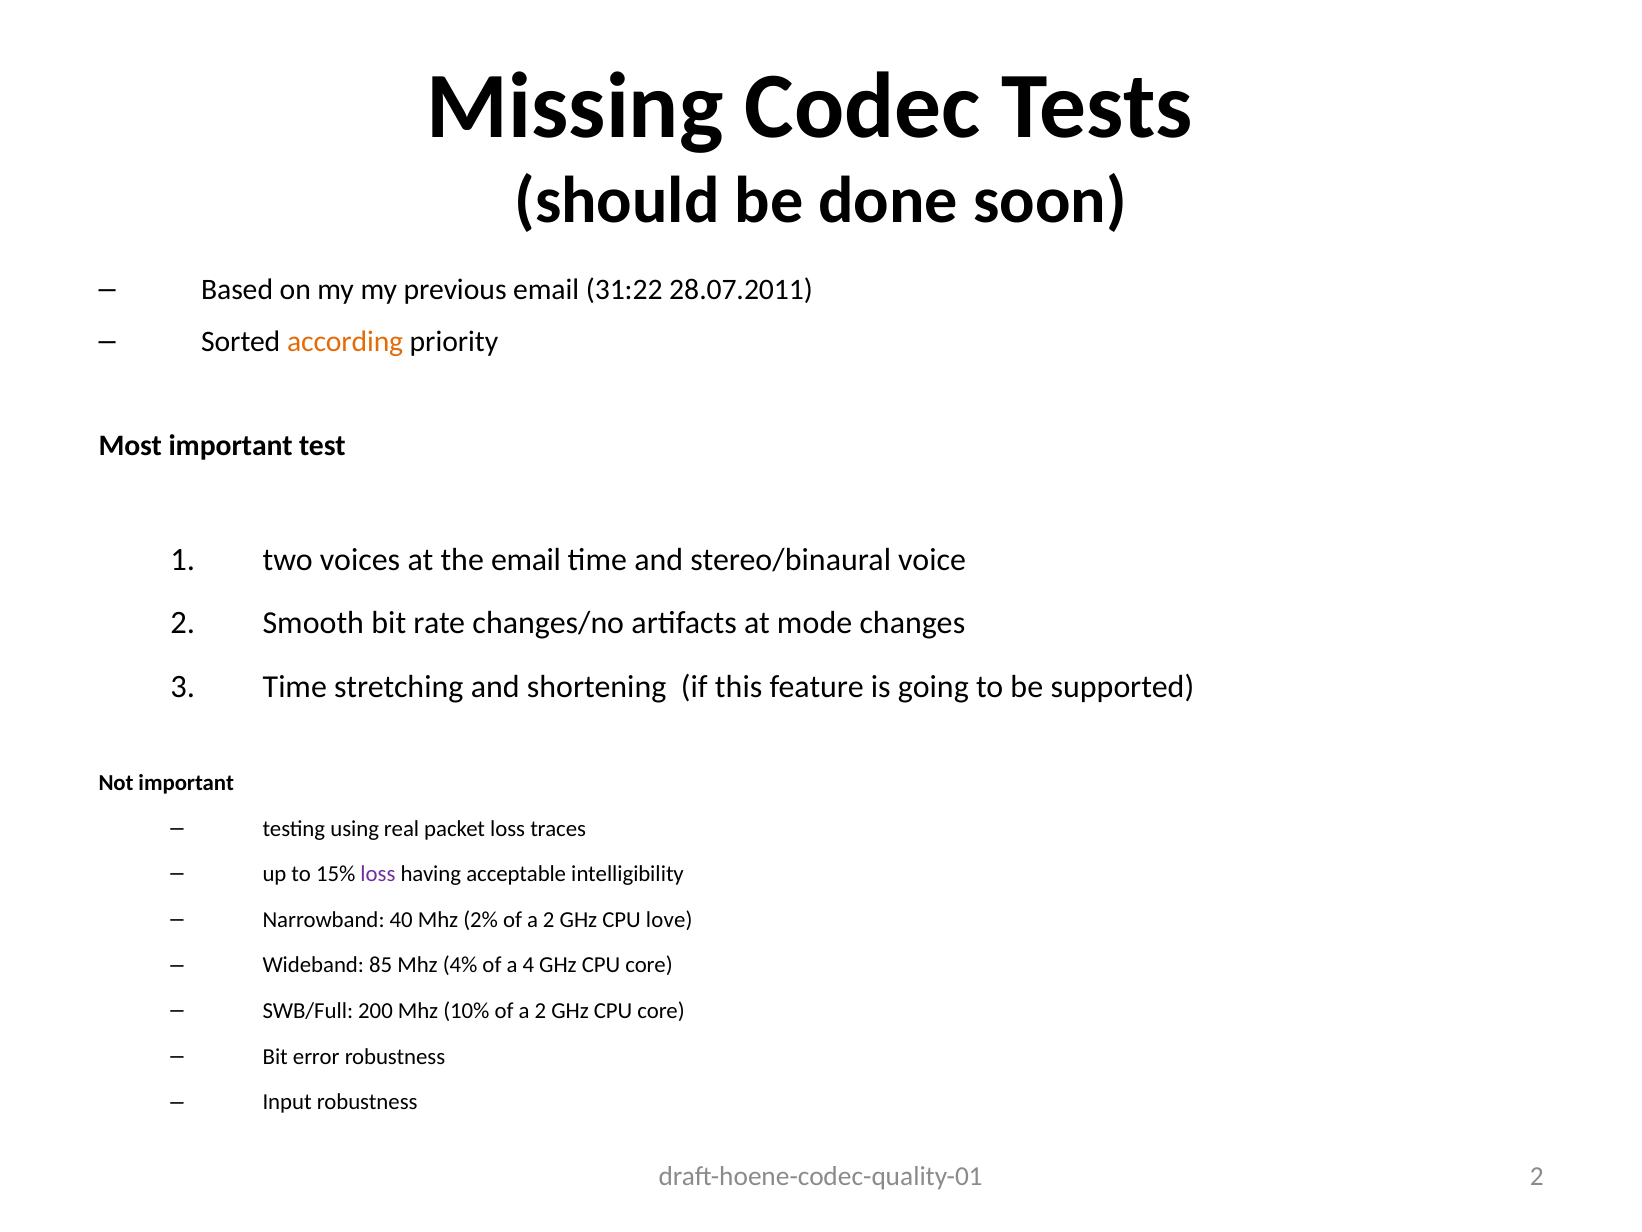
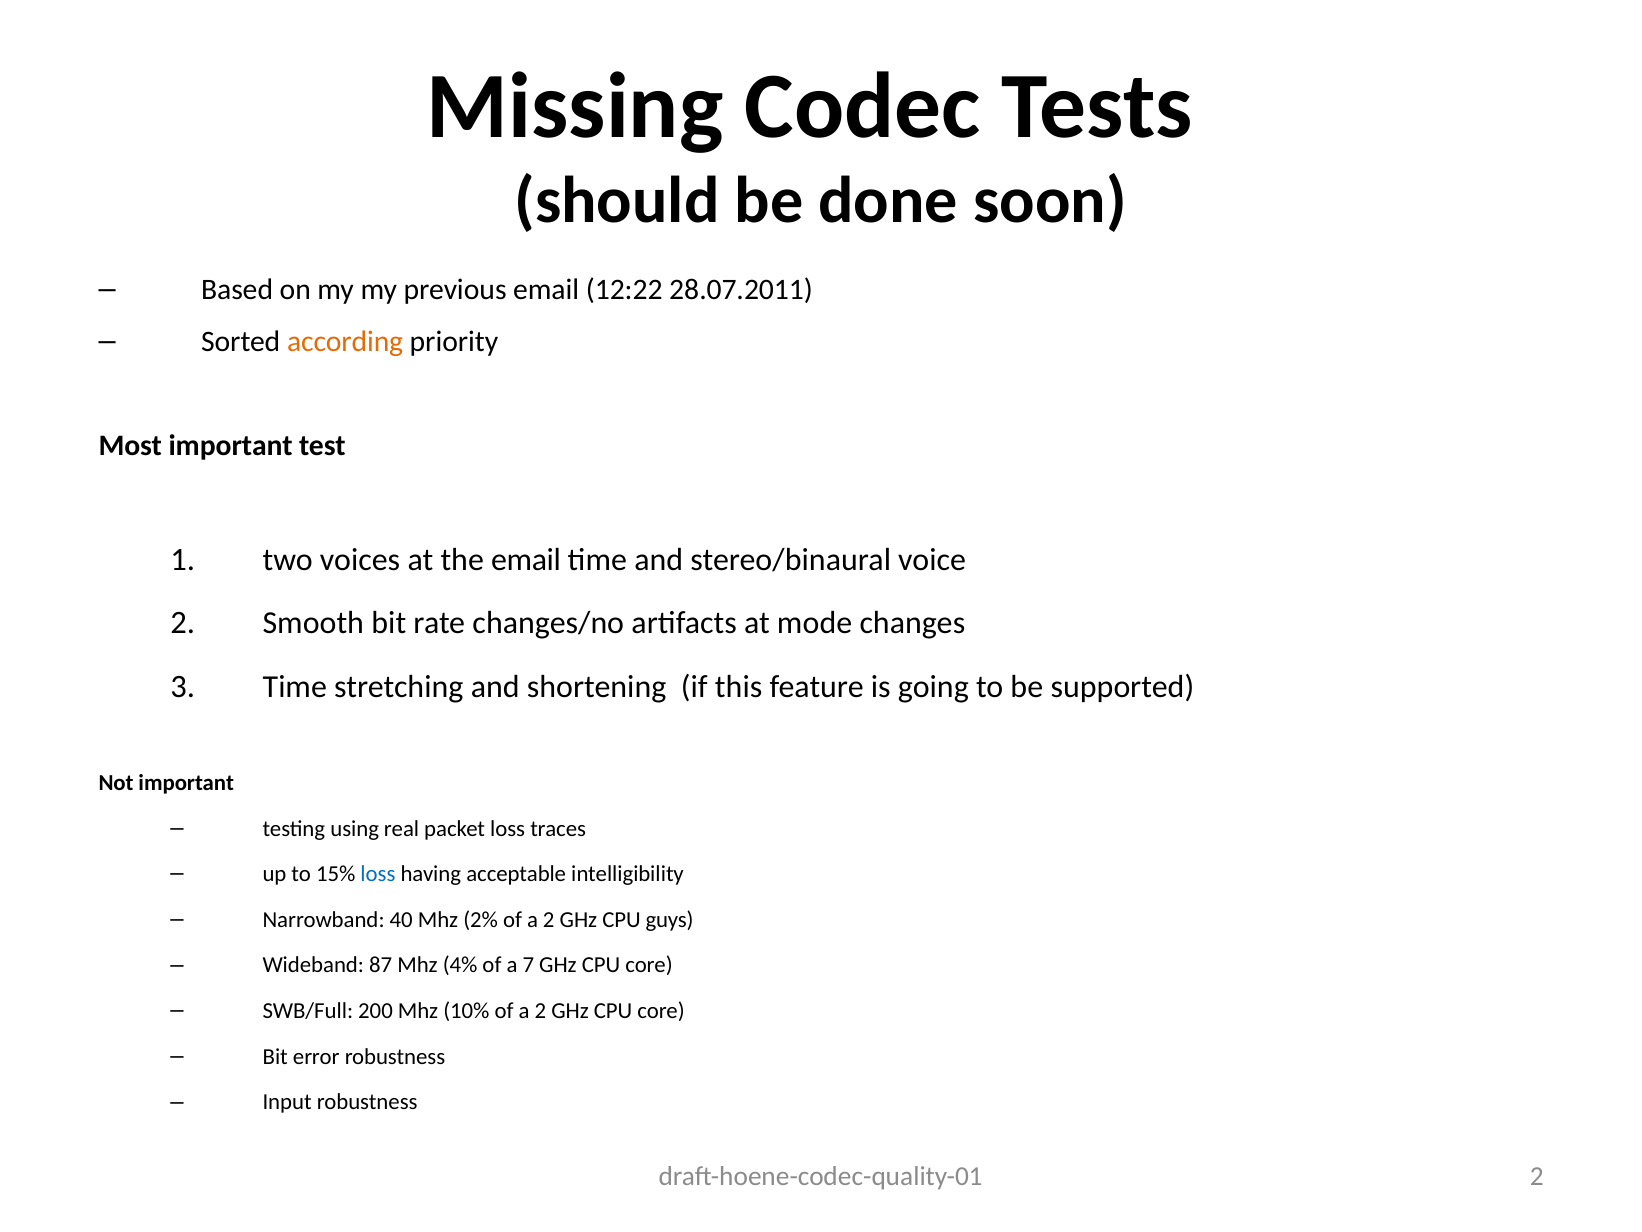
31:22: 31:22 -> 12:22
loss at (378, 874) colour: purple -> blue
love: love -> guys
85: 85 -> 87
4: 4 -> 7
